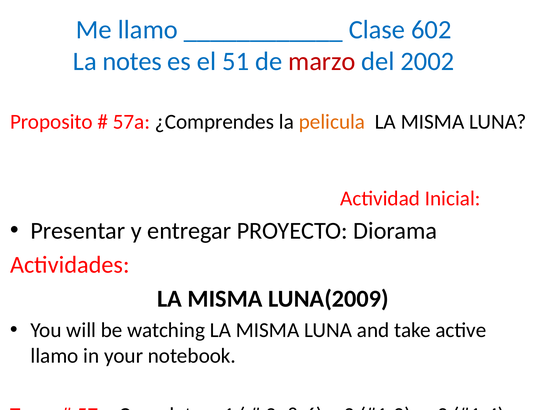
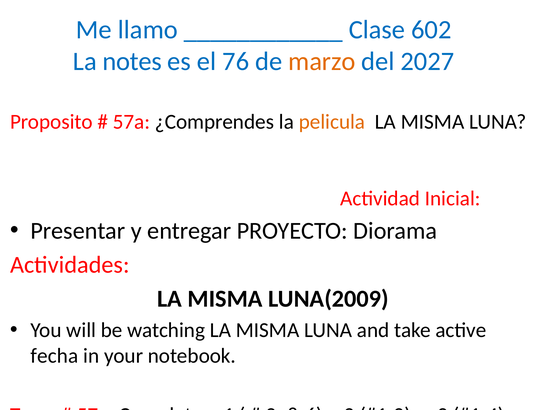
51: 51 -> 76
marzo colour: red -> orange
2002: 2002 -> 2027
llamo at (54, 355): llamo -> fecha
